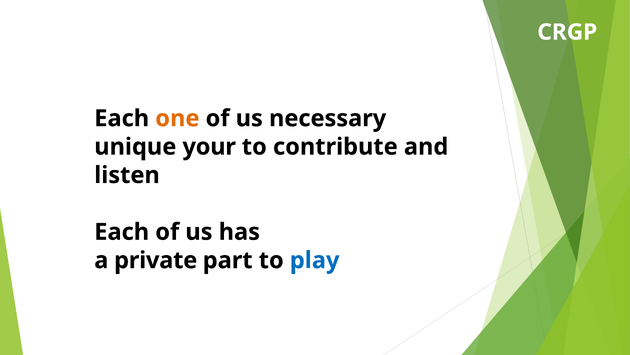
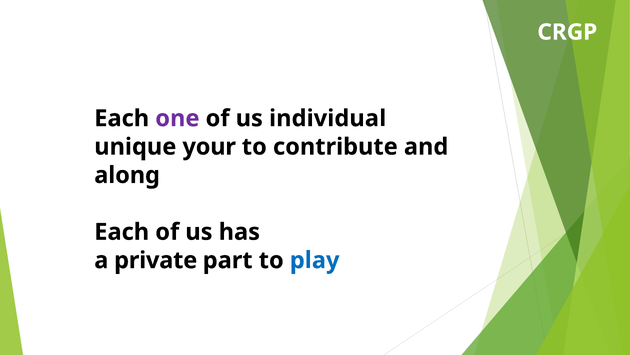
one colour: orange -> purple
necessary: necessary -> individual
listen: listen -> along
